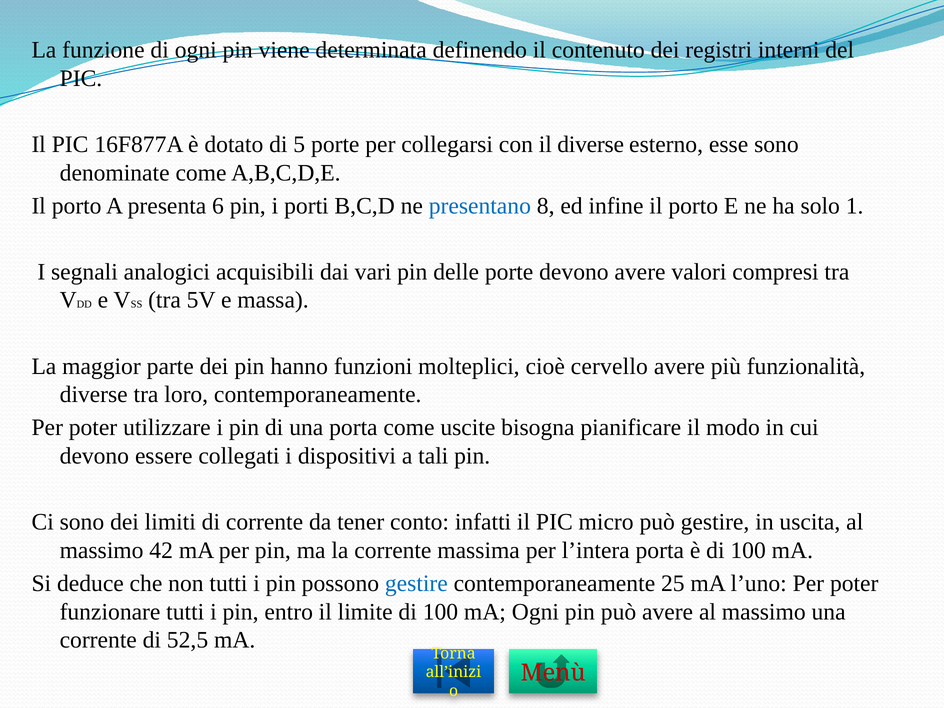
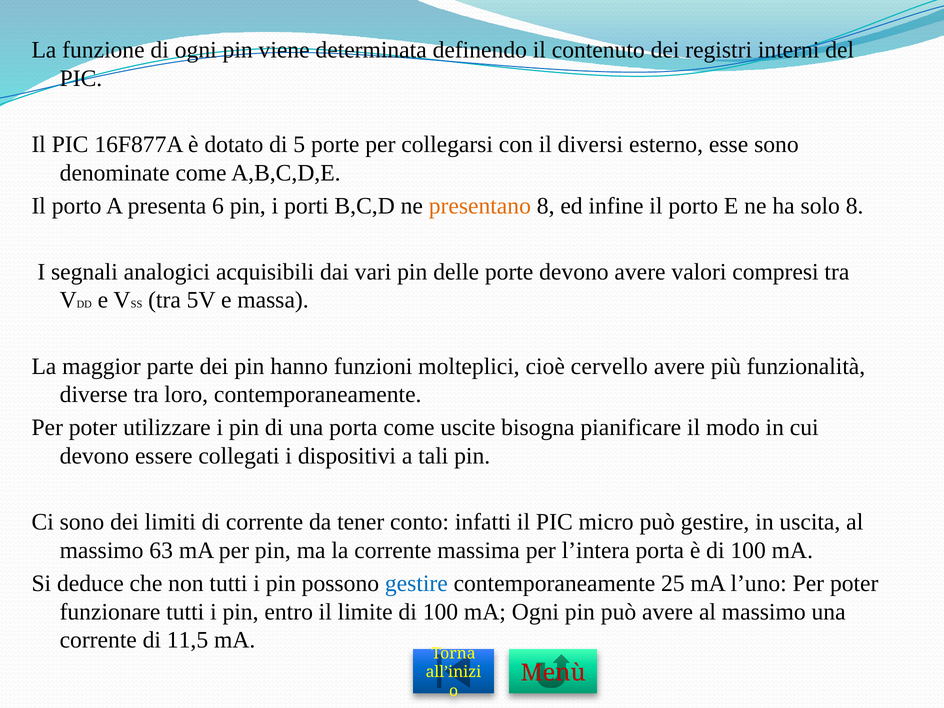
il diverse: diverse -> diversi
presentano colour: blue -> orange
solo 1: 1 -> 8
42: 42 -> 63
52,5: 52,5 -> 11,5
